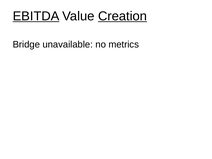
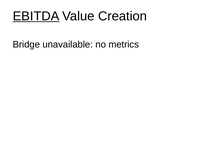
Creation underline: present -> none
